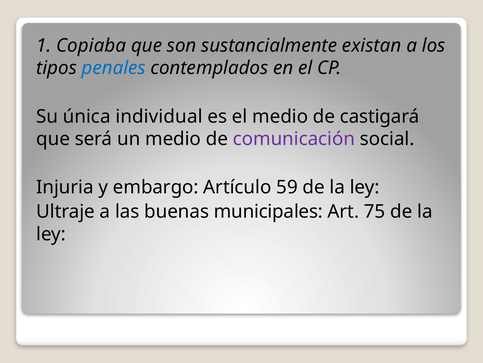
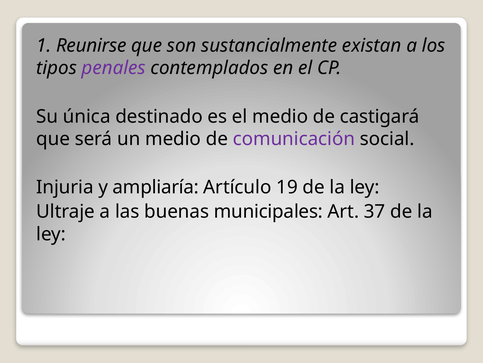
Copiaba: Copiaba -> Reunirse
penales colour: blue -> purple
individual: individual -> destinado
embargo: embargo -> ampliaría
59: 59 -> 19
75: 75 -> 37
